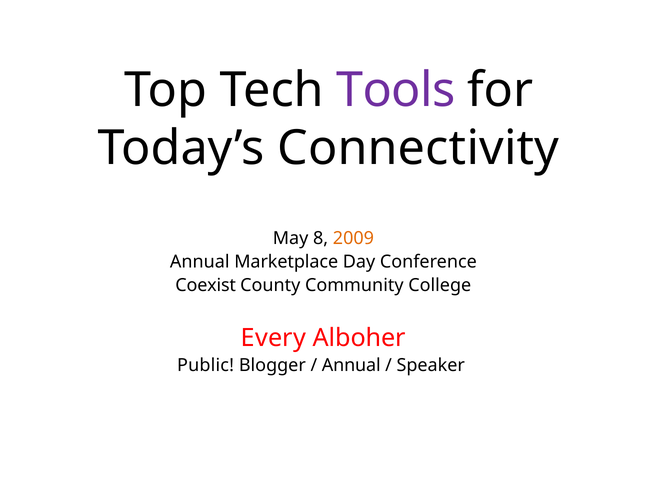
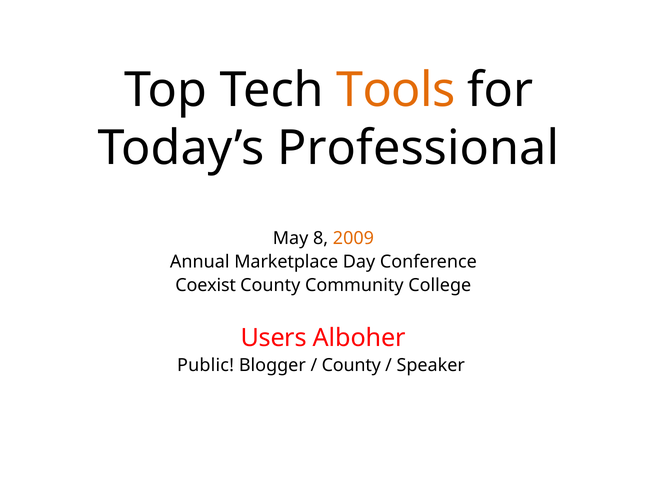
Tools colour: purple -> orange
Connectivity: Connectivity -> Professional
Every: Every -> Users
Annual at (351, 365): Annual -> County
